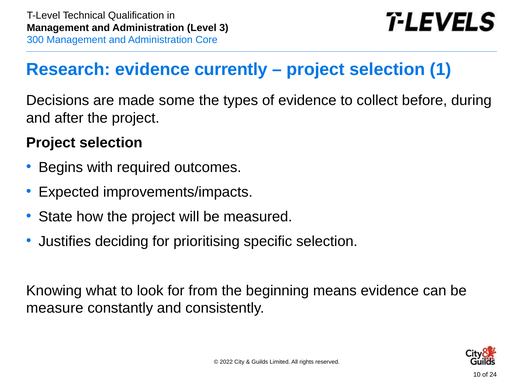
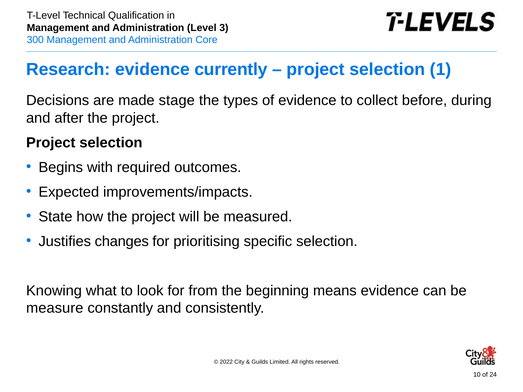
some: some -> stage
deciding: deciding -> changes
